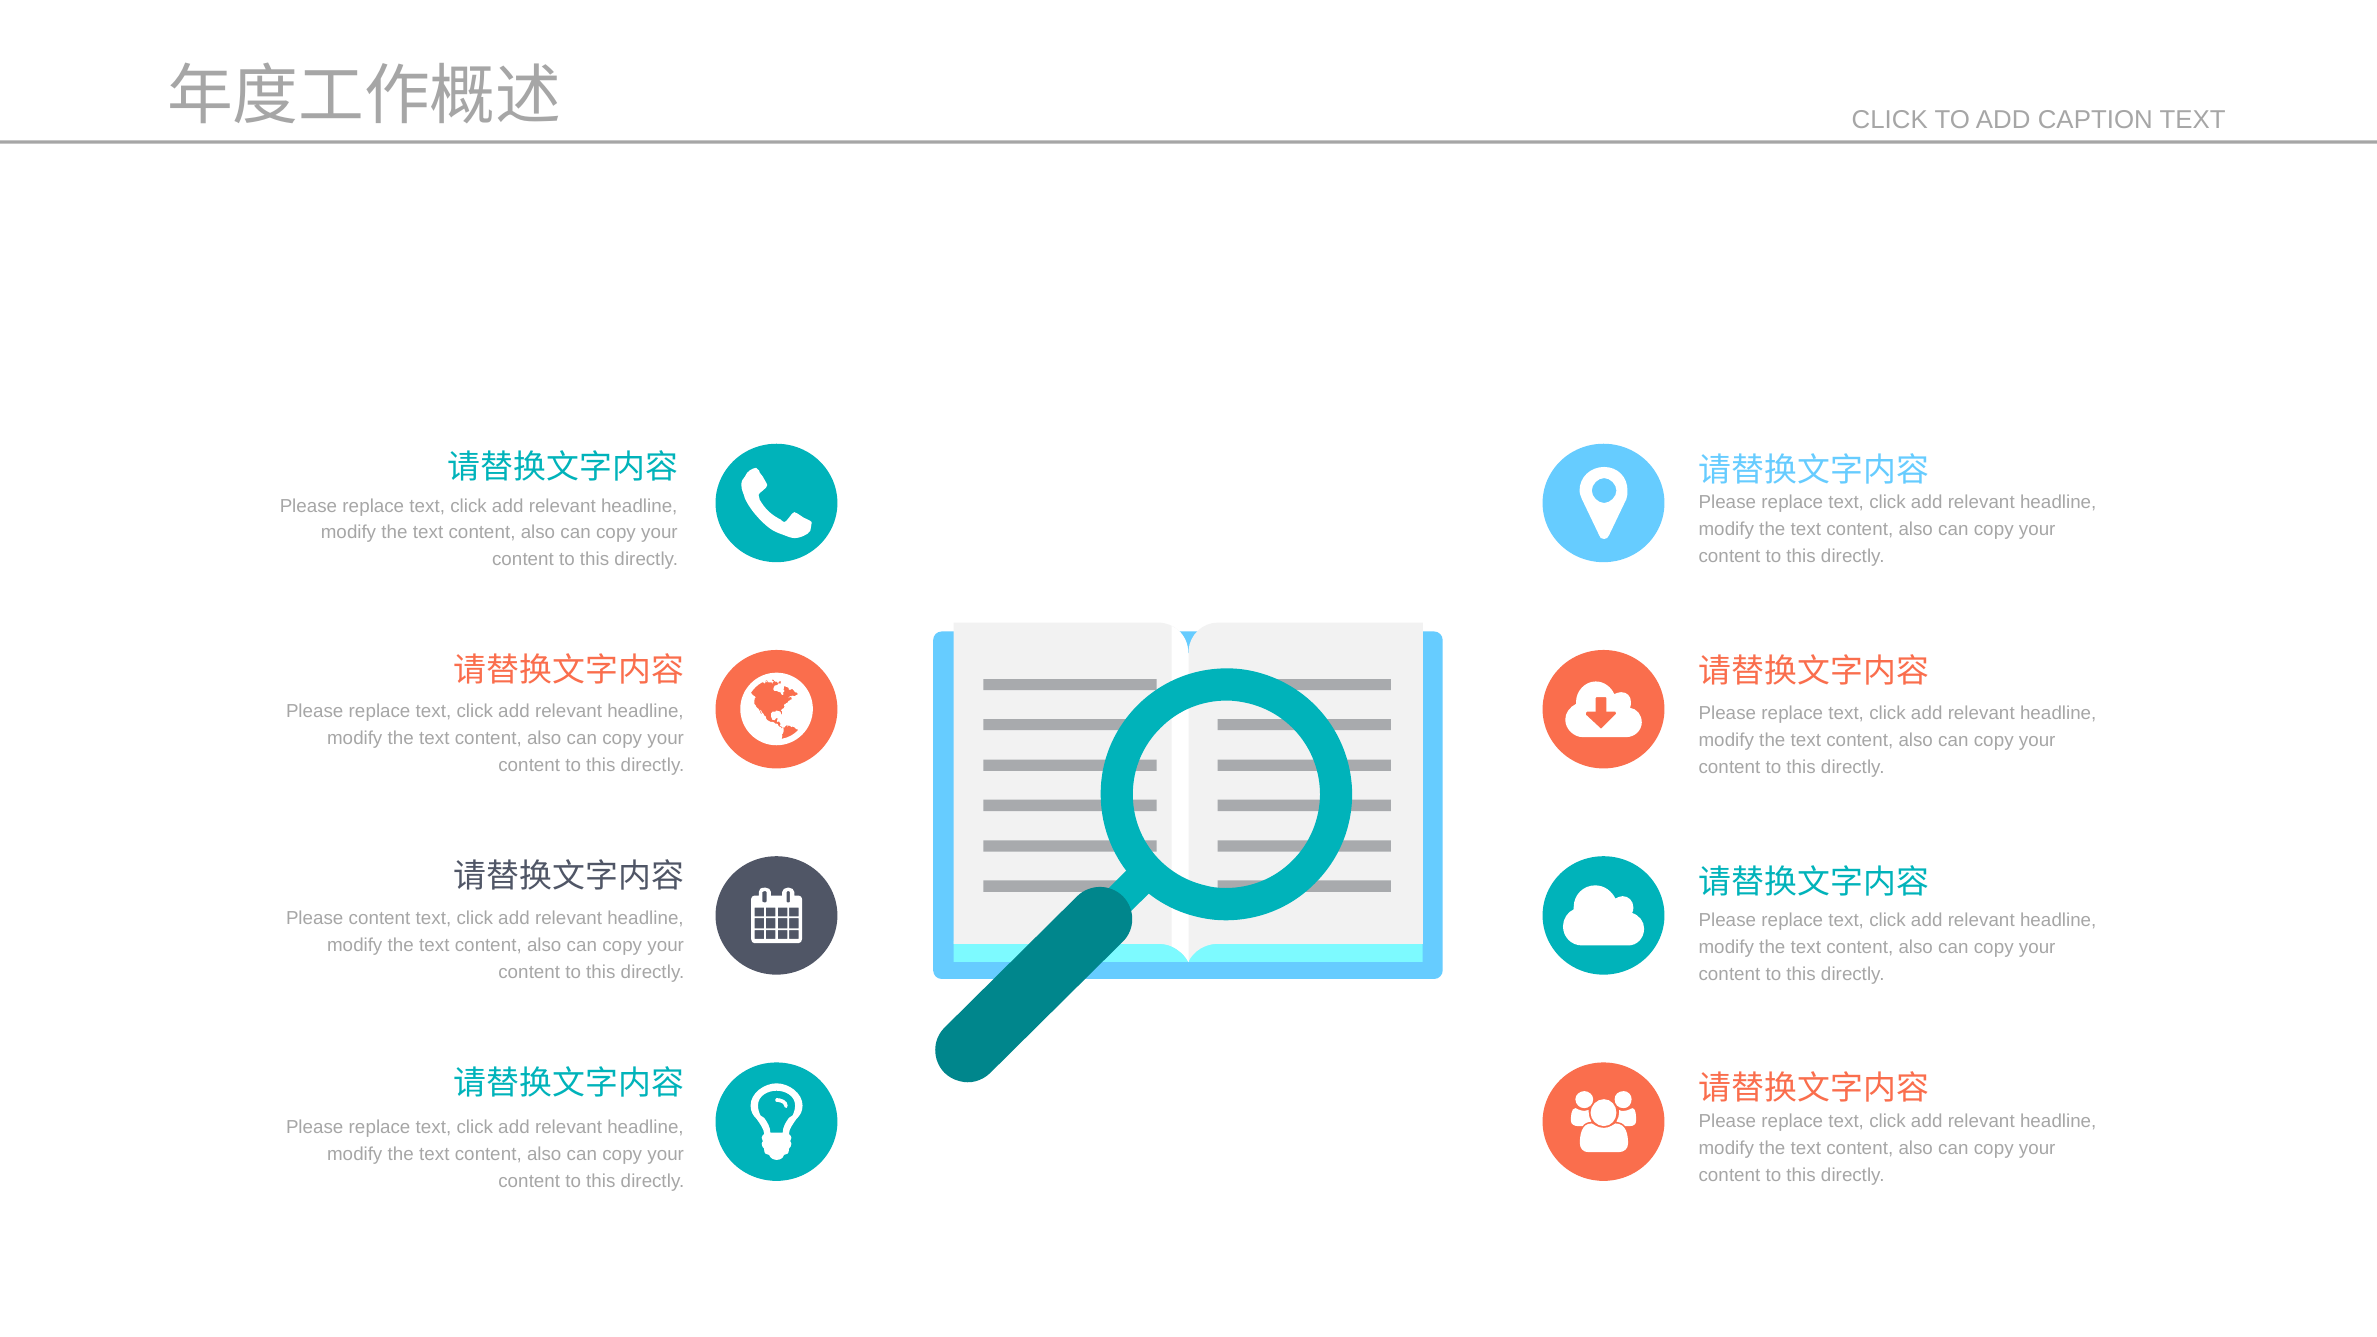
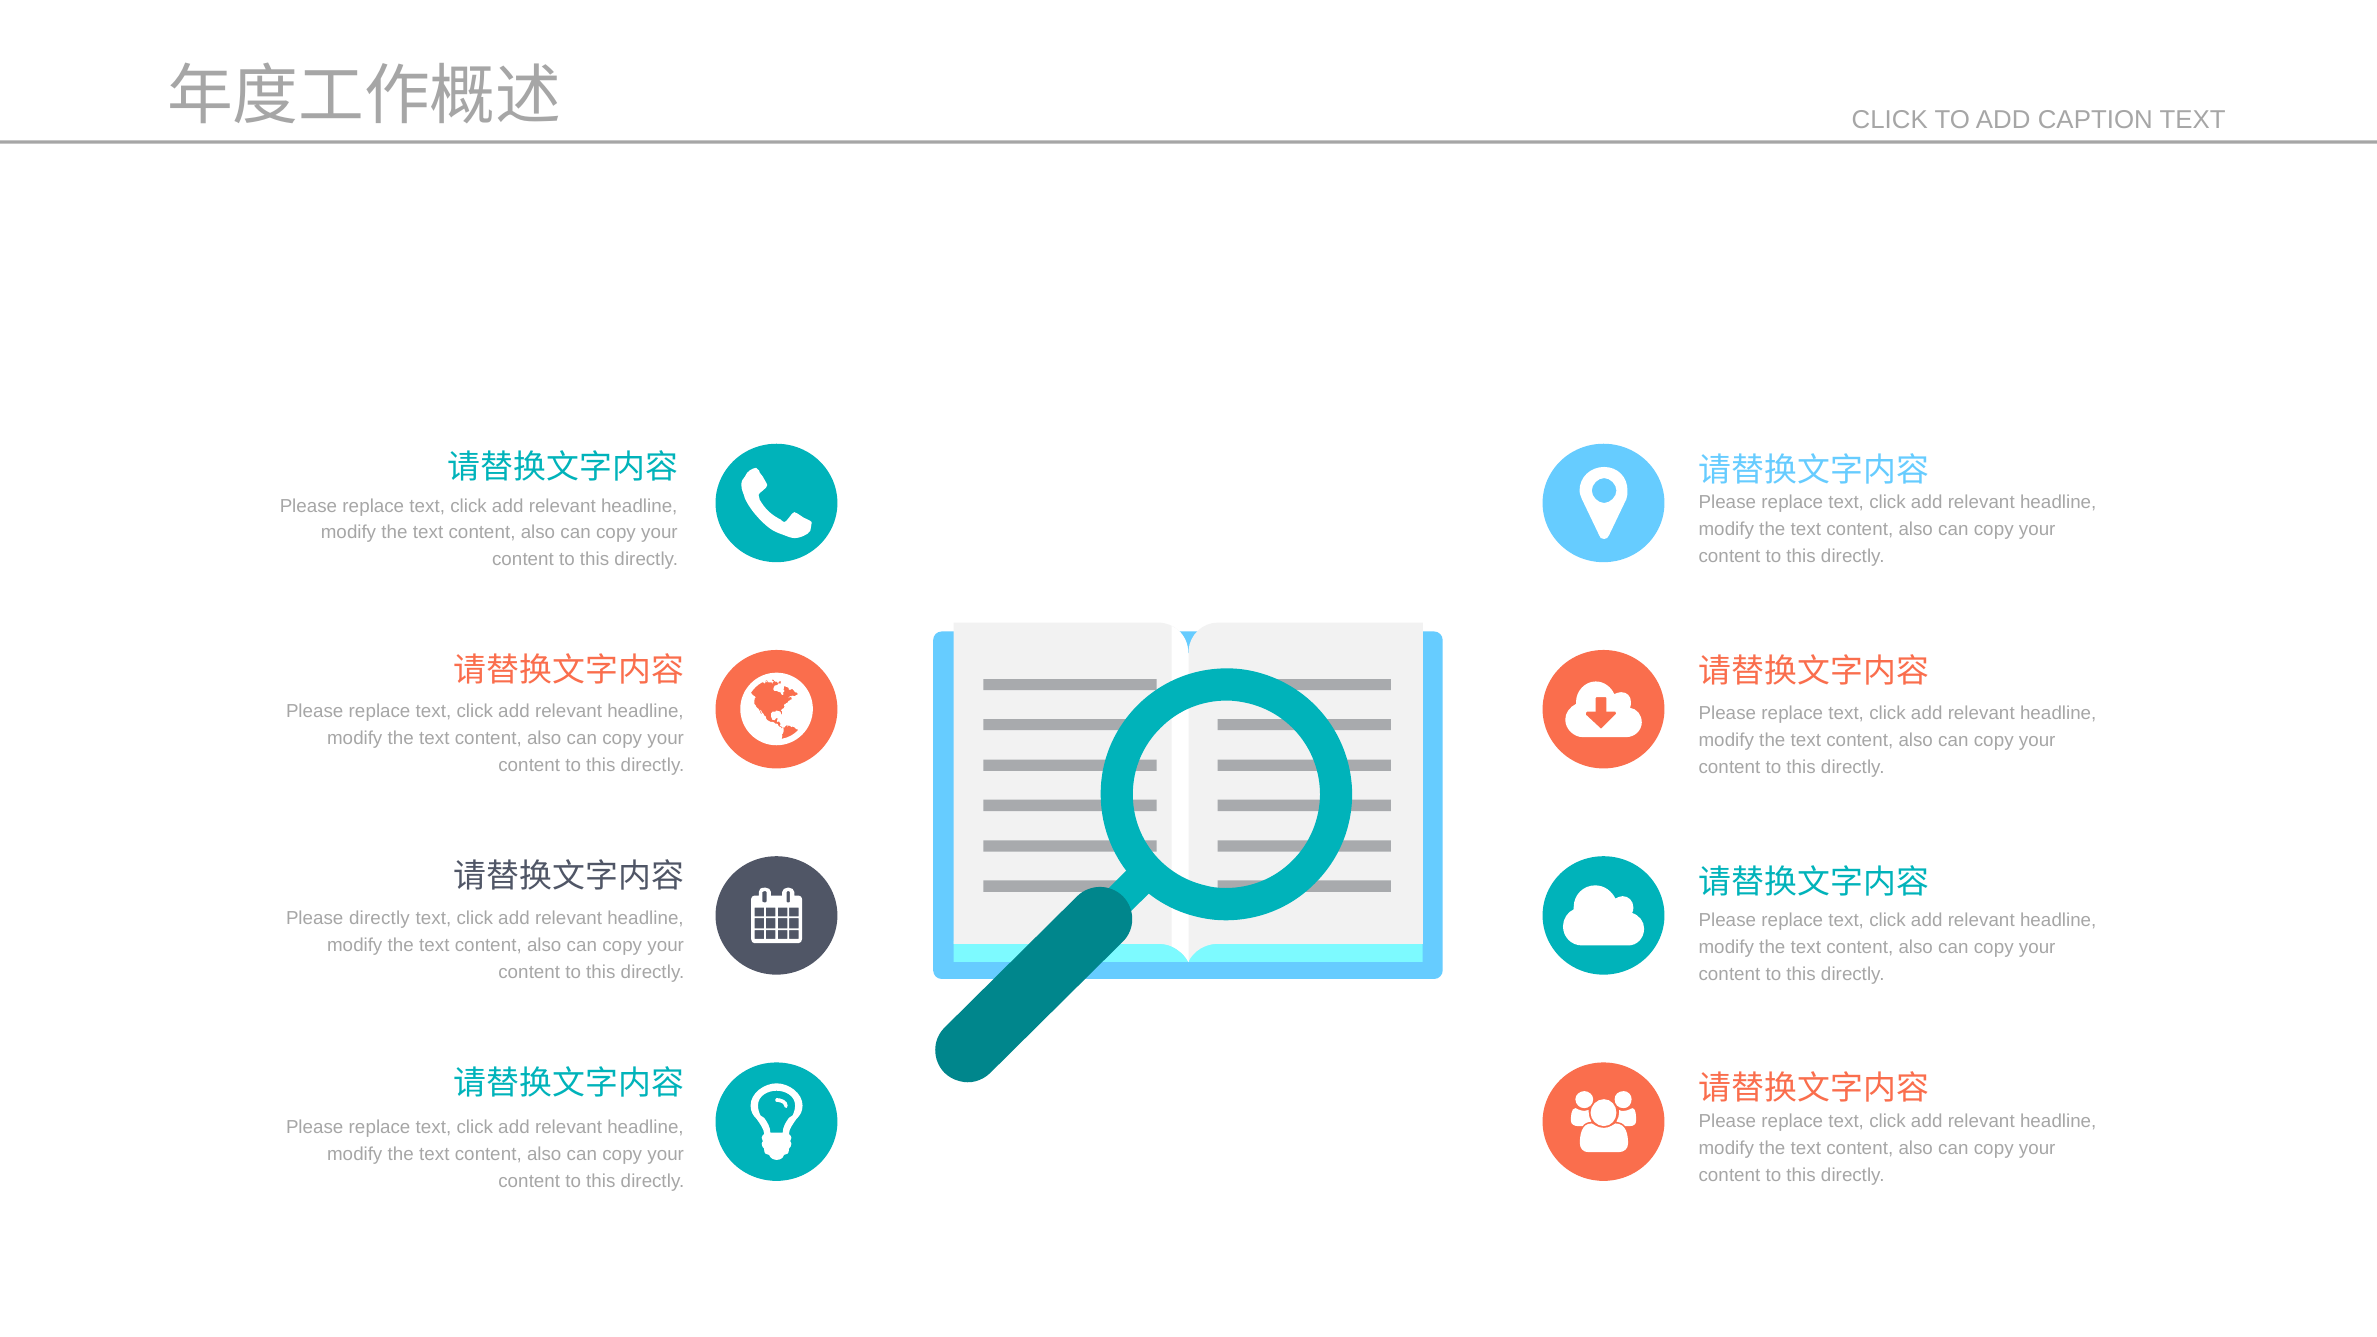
Please content: content -> directly
